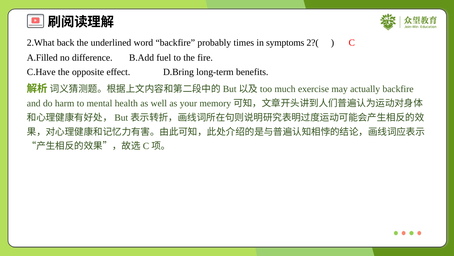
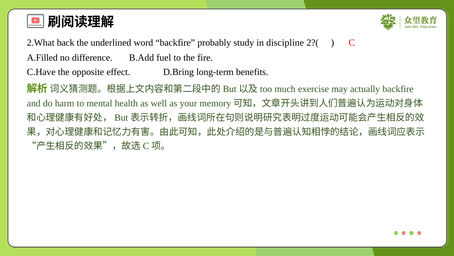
times: times -> study
symptoms: symptoms -> discipline
